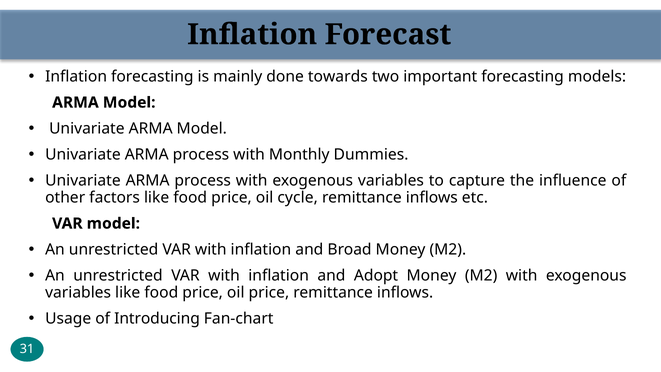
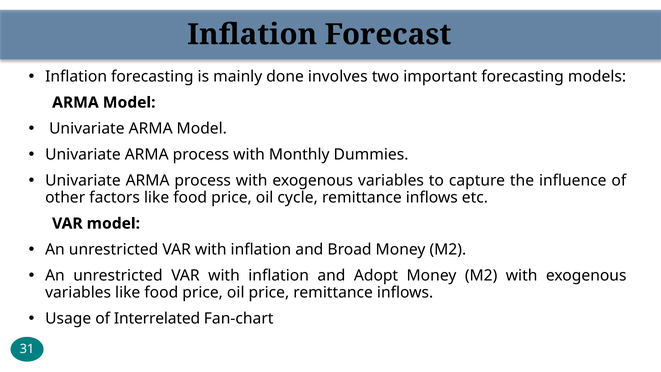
towards: towards -> involves
Introducing: Introducing -> Interrelated
